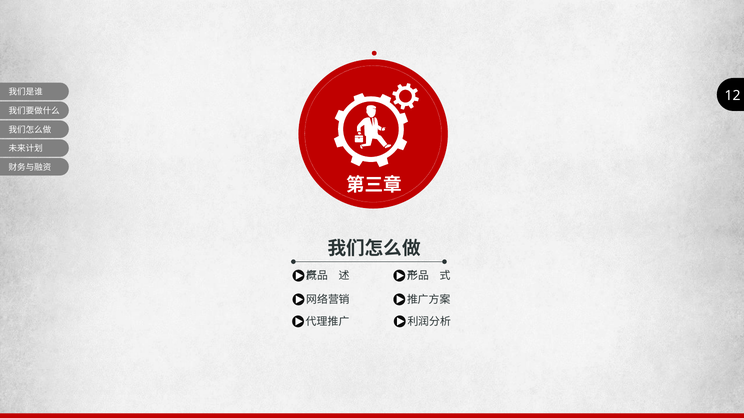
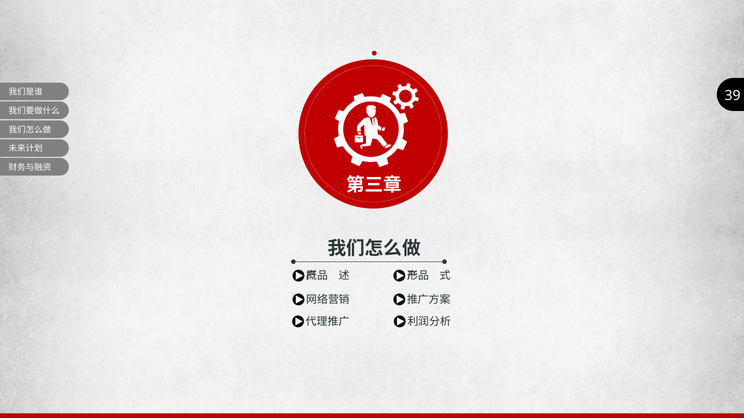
12: 12 -> 39
